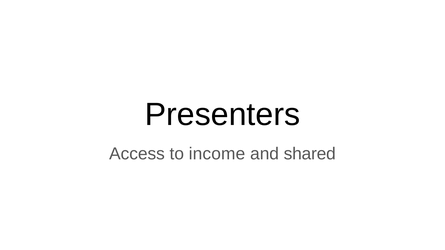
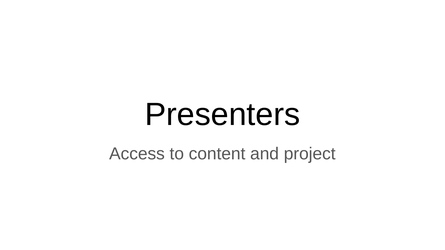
income: income -> content
shared: shared -> project
